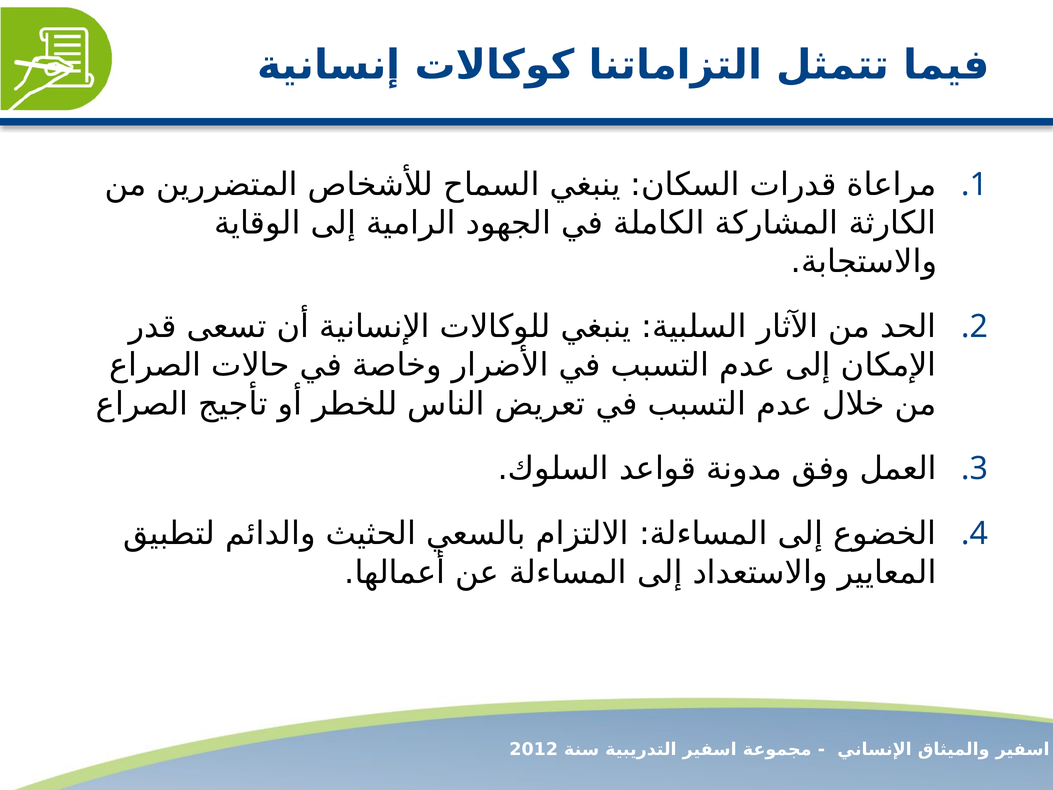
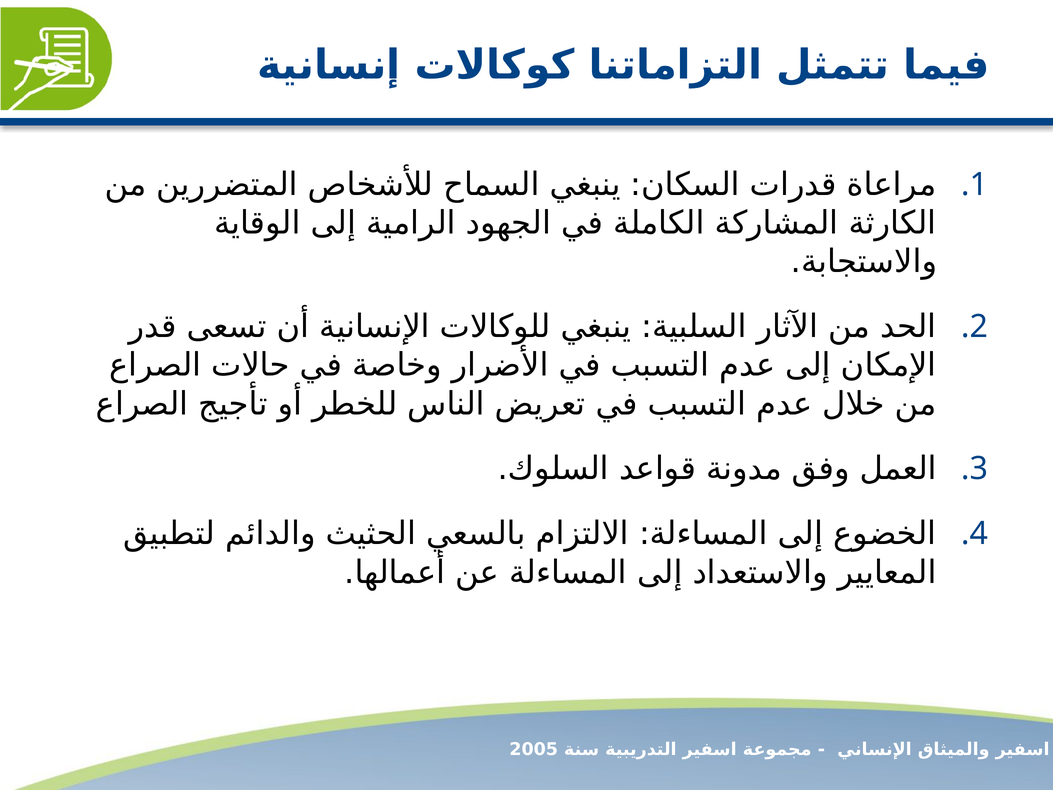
2012: 2012 -> 2005
